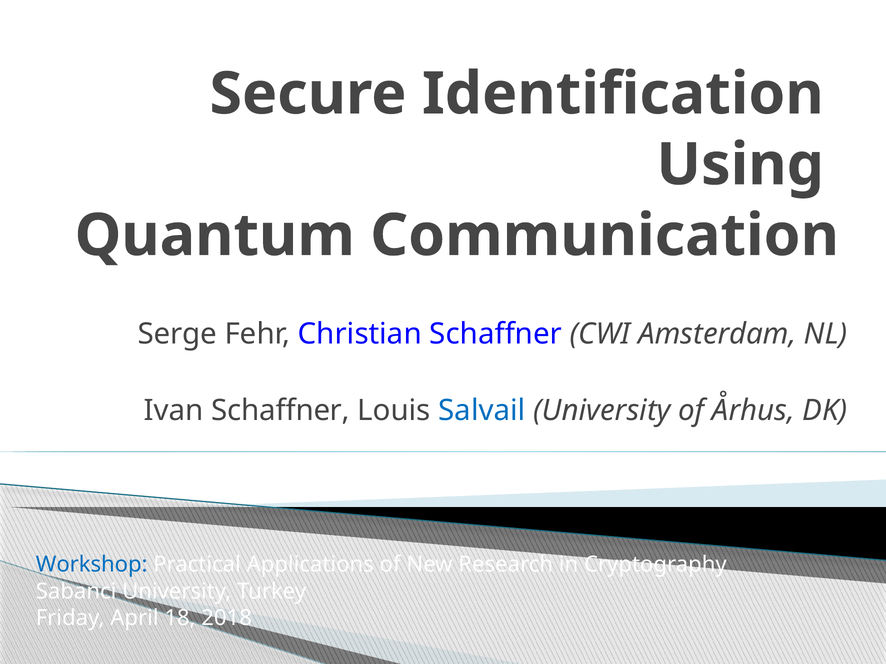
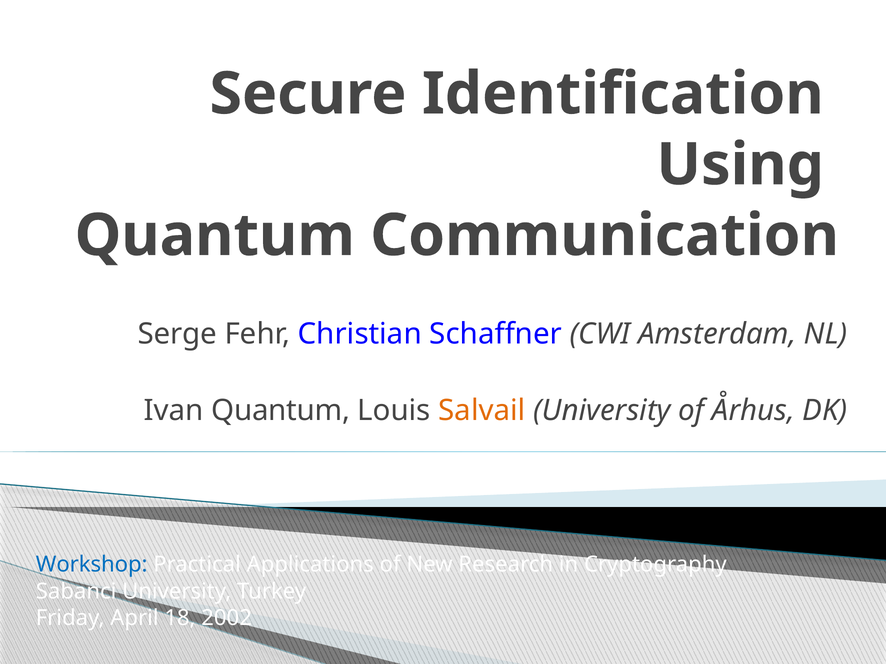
Ivan Schaffner: Schaffner -> Quantum
Salvail colour: blue -> orange
2018: 2018 -> 2002
